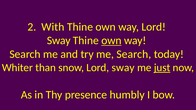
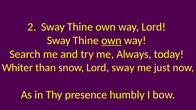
2 With: With -> Sway
me Search: Search -> Always
just underline: present -> none
